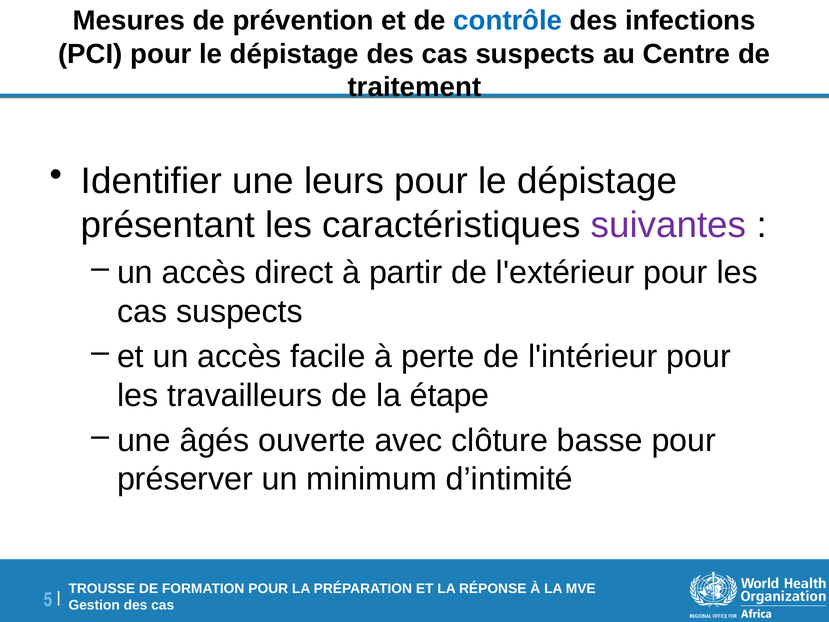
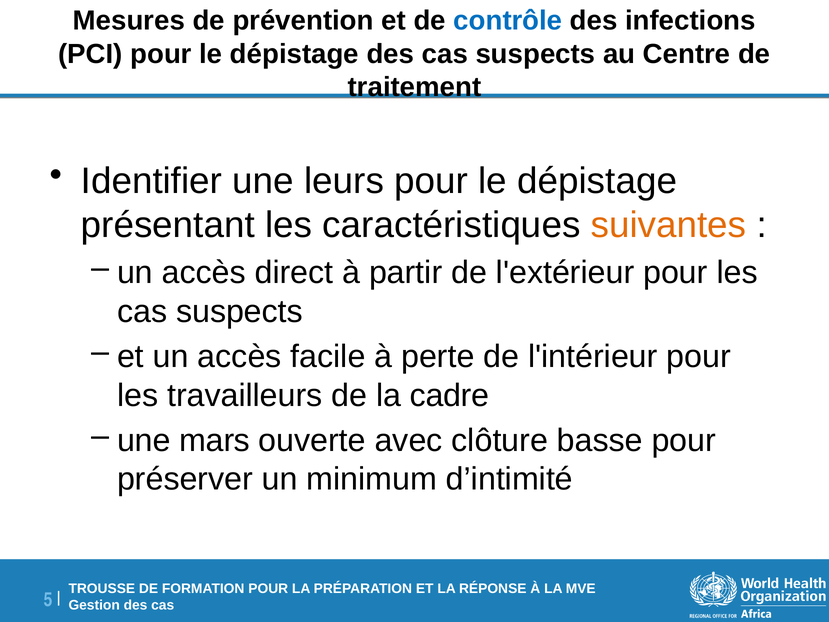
suivantes colour: purple -> orange
étape: étape -> cadre
âgés: âgés -> mars
